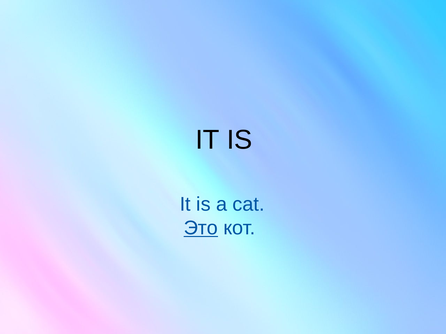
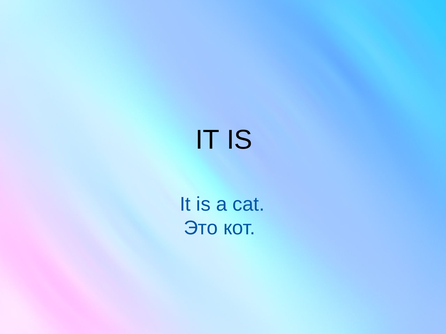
Это underline: present -> none
